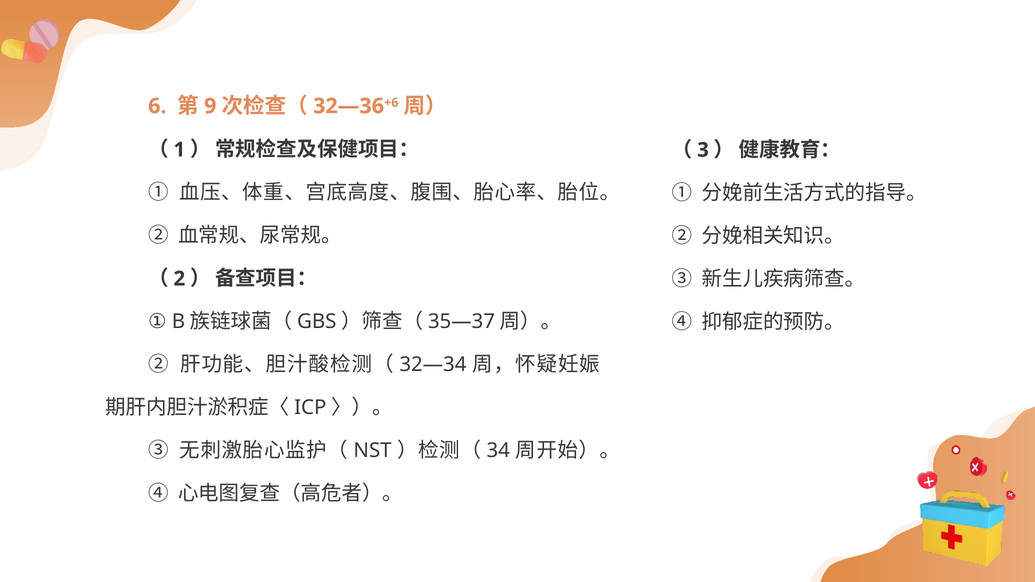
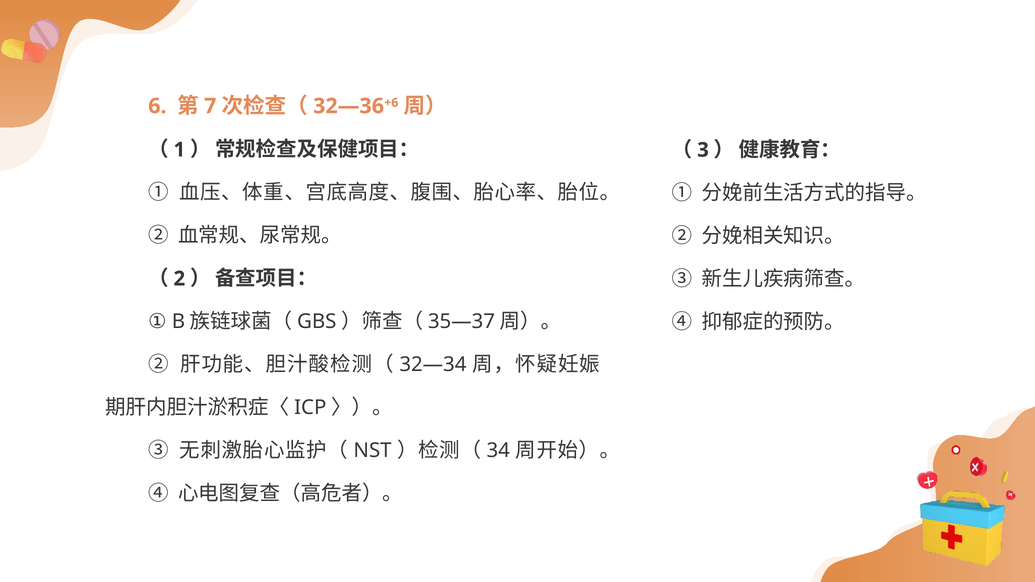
9: 9 -> 7
